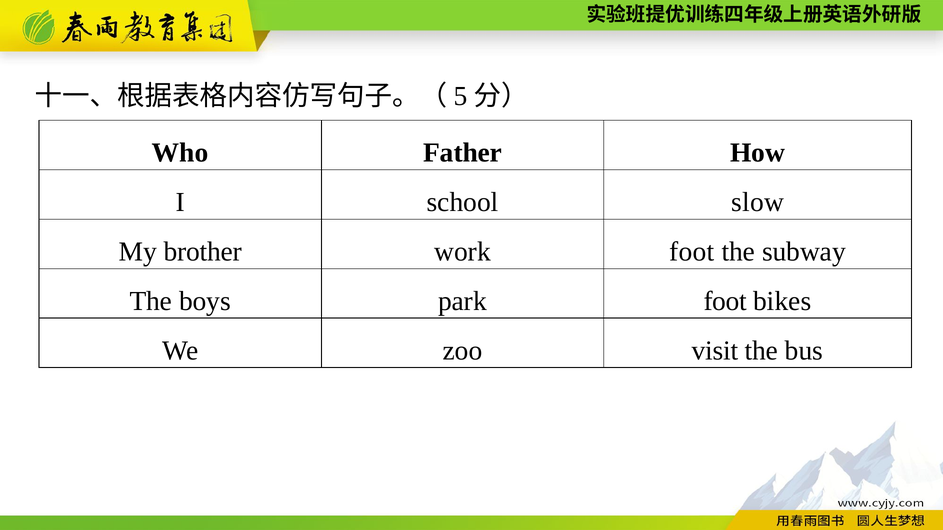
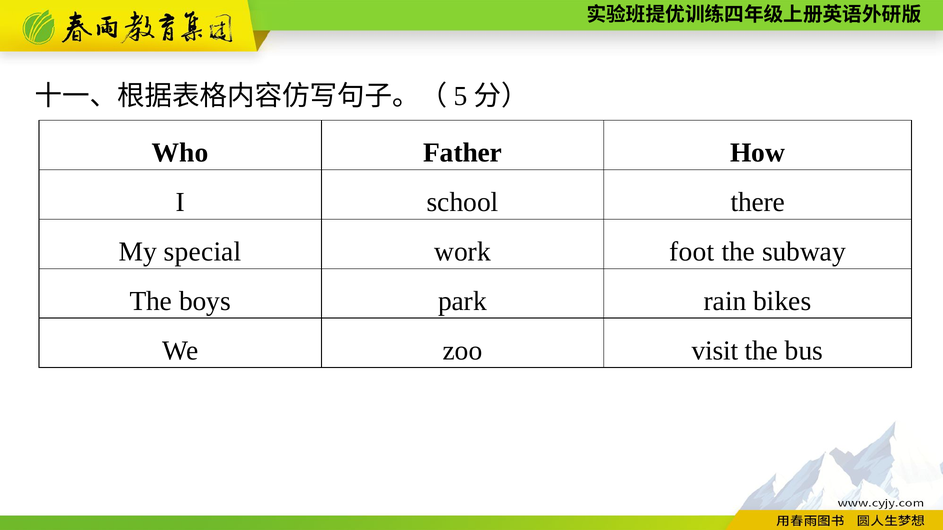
slow: slow -> there
brother: brother -> special
park foot: foot -> rain
